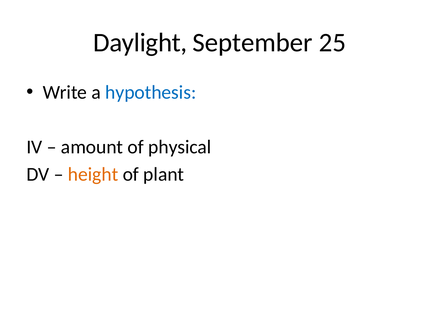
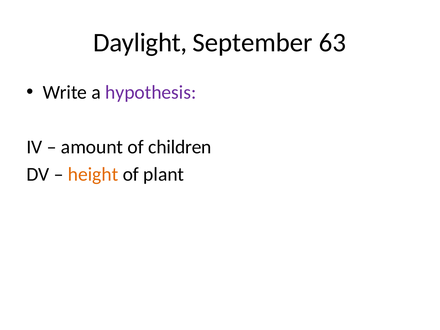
25: 25 -> 63
hypothesis colour: blue -> purple
physical: physical -> children
